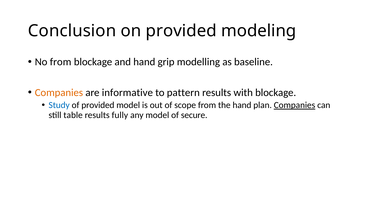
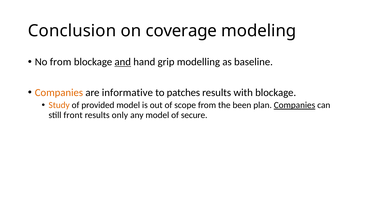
on provided: provided -> coverage
and underline: none -> present
pattern: pattern -> patches
Study colour: blue -> orange
the hand: hand -> been
table: table -> front
fully: fully -> only
